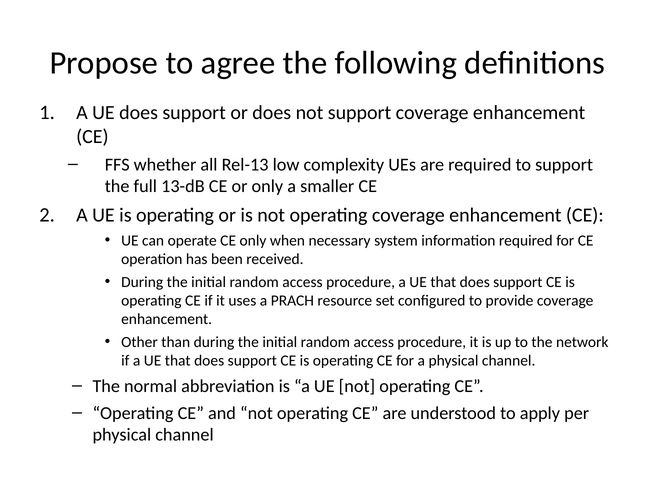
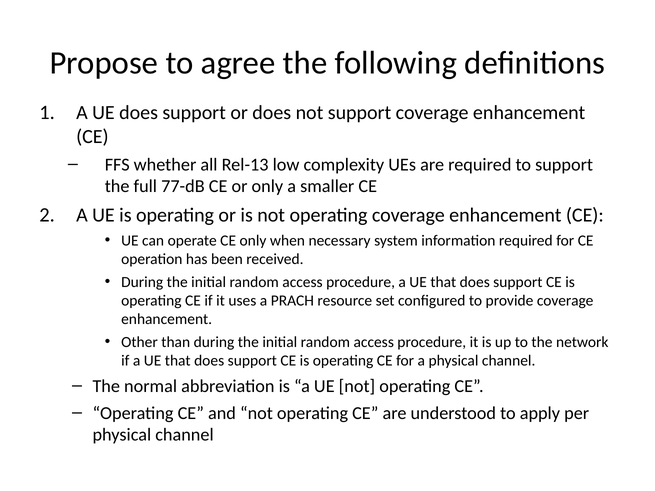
13-dB: 13-dB -> 77-dB
